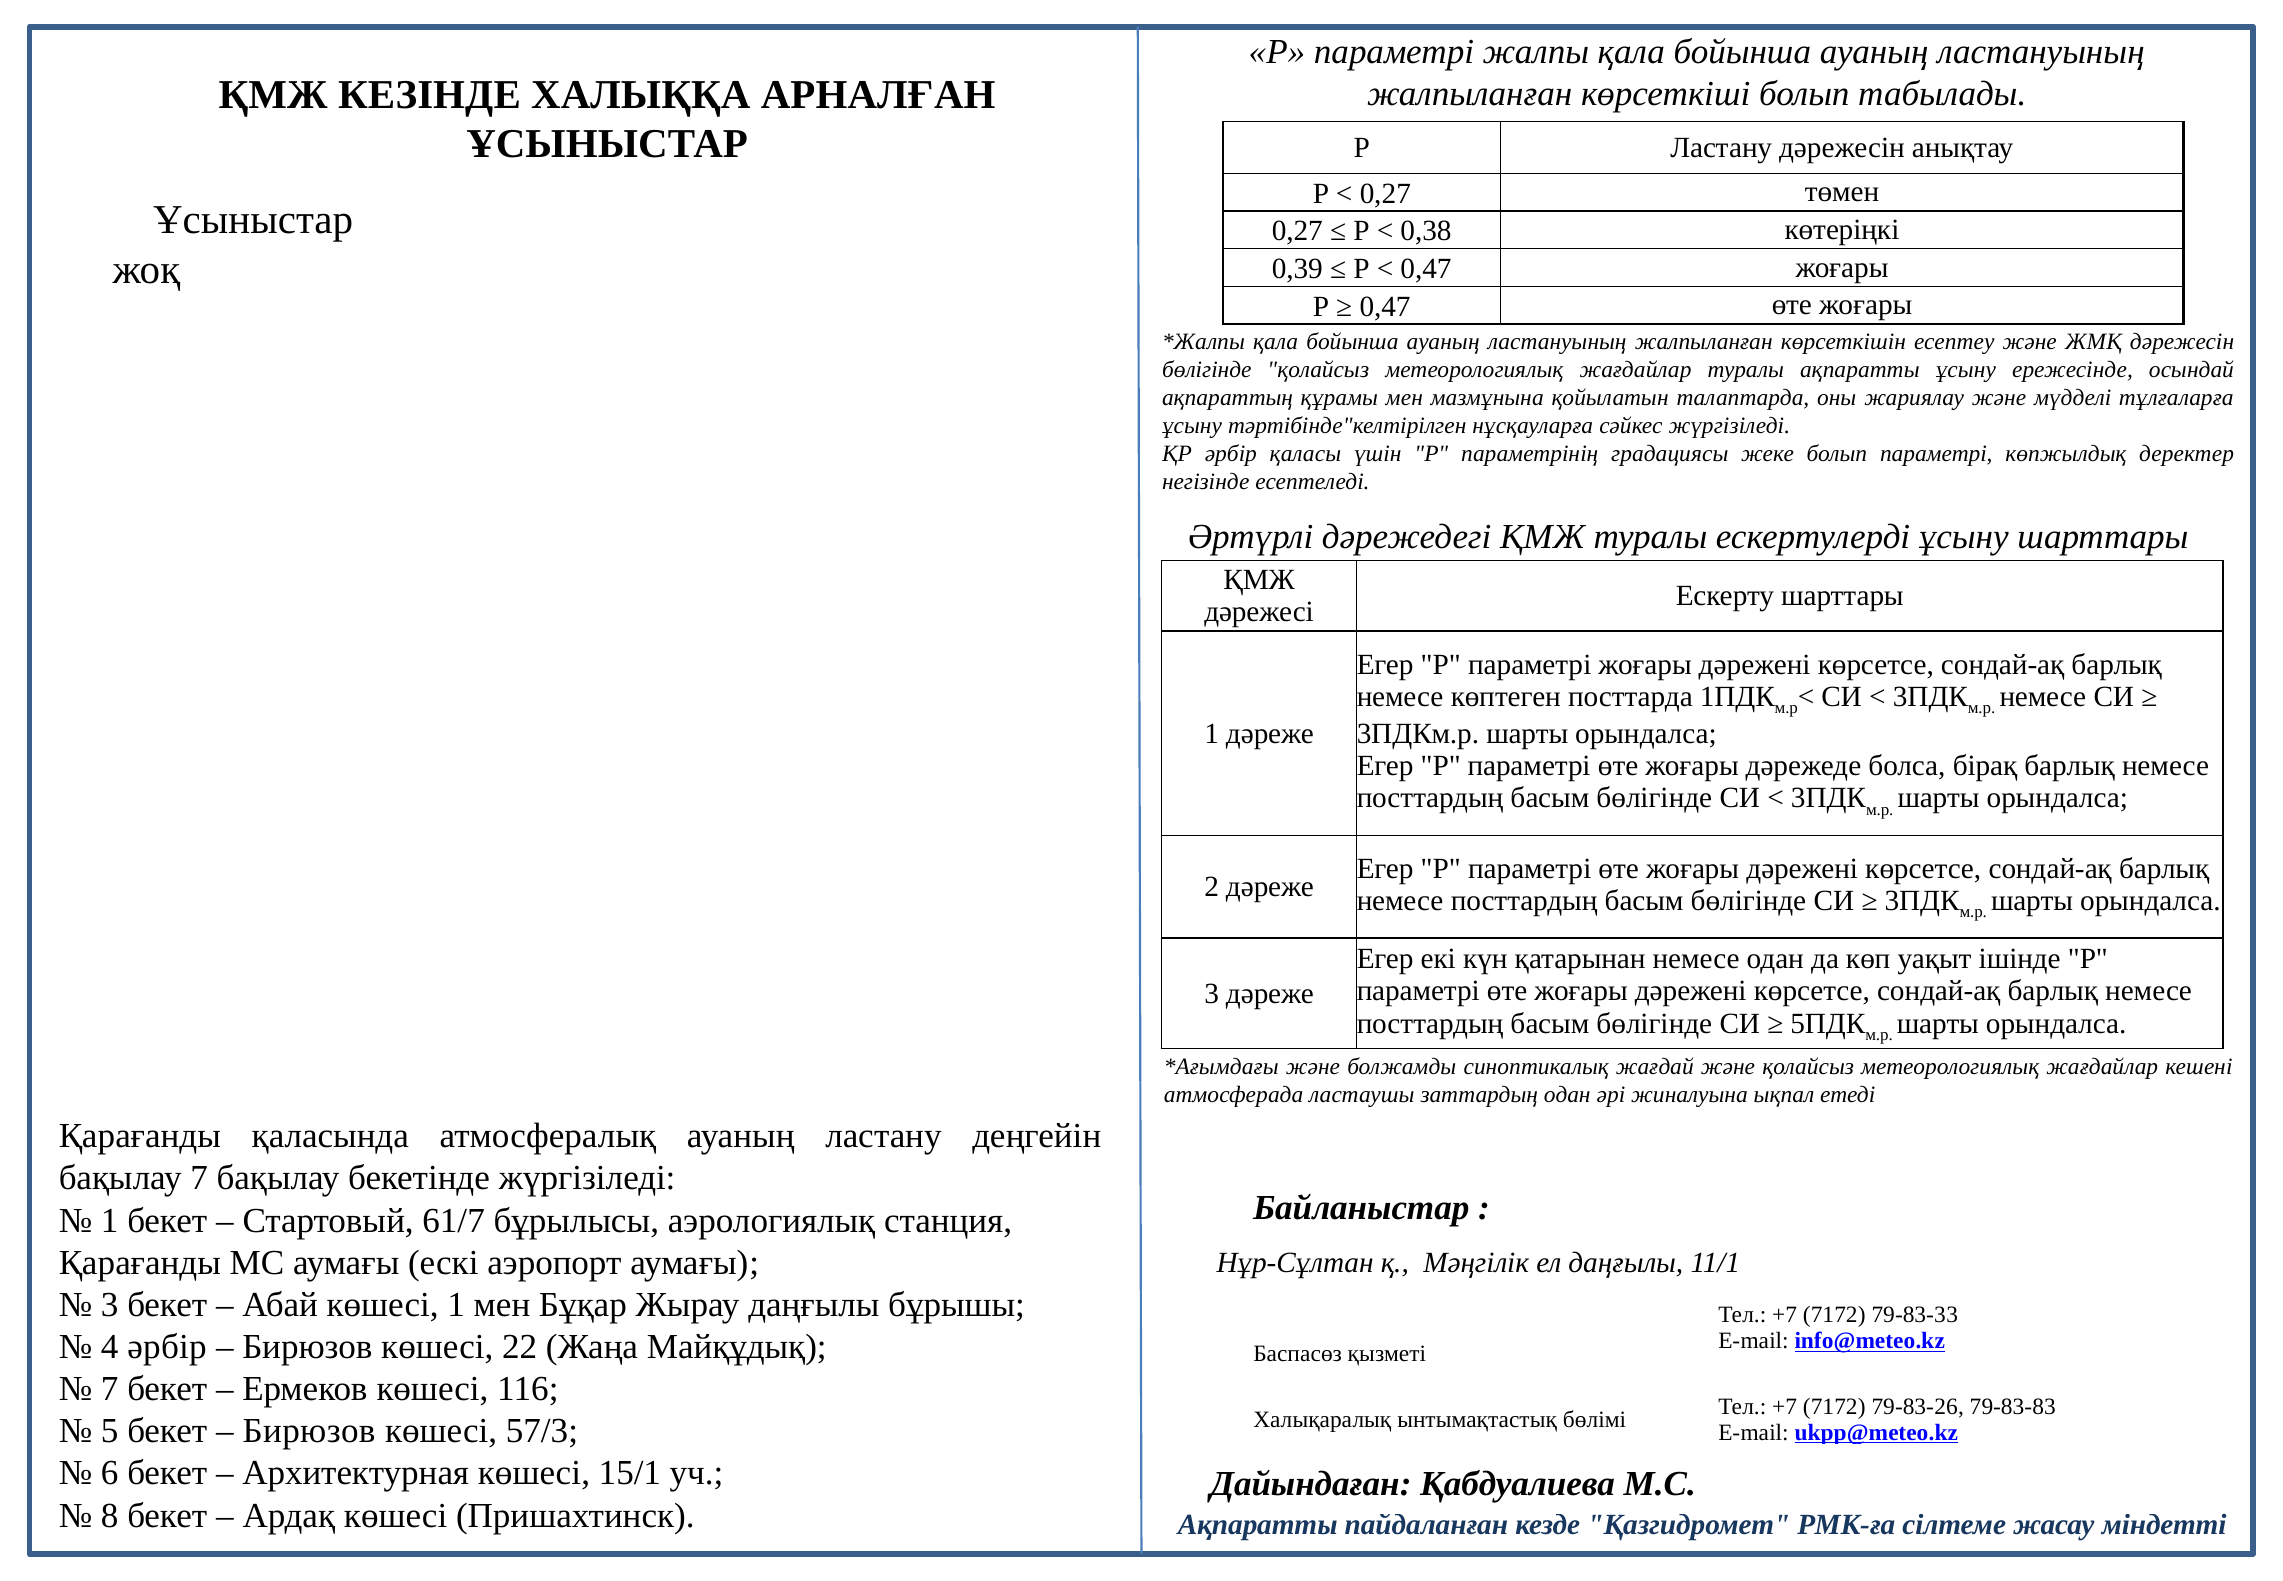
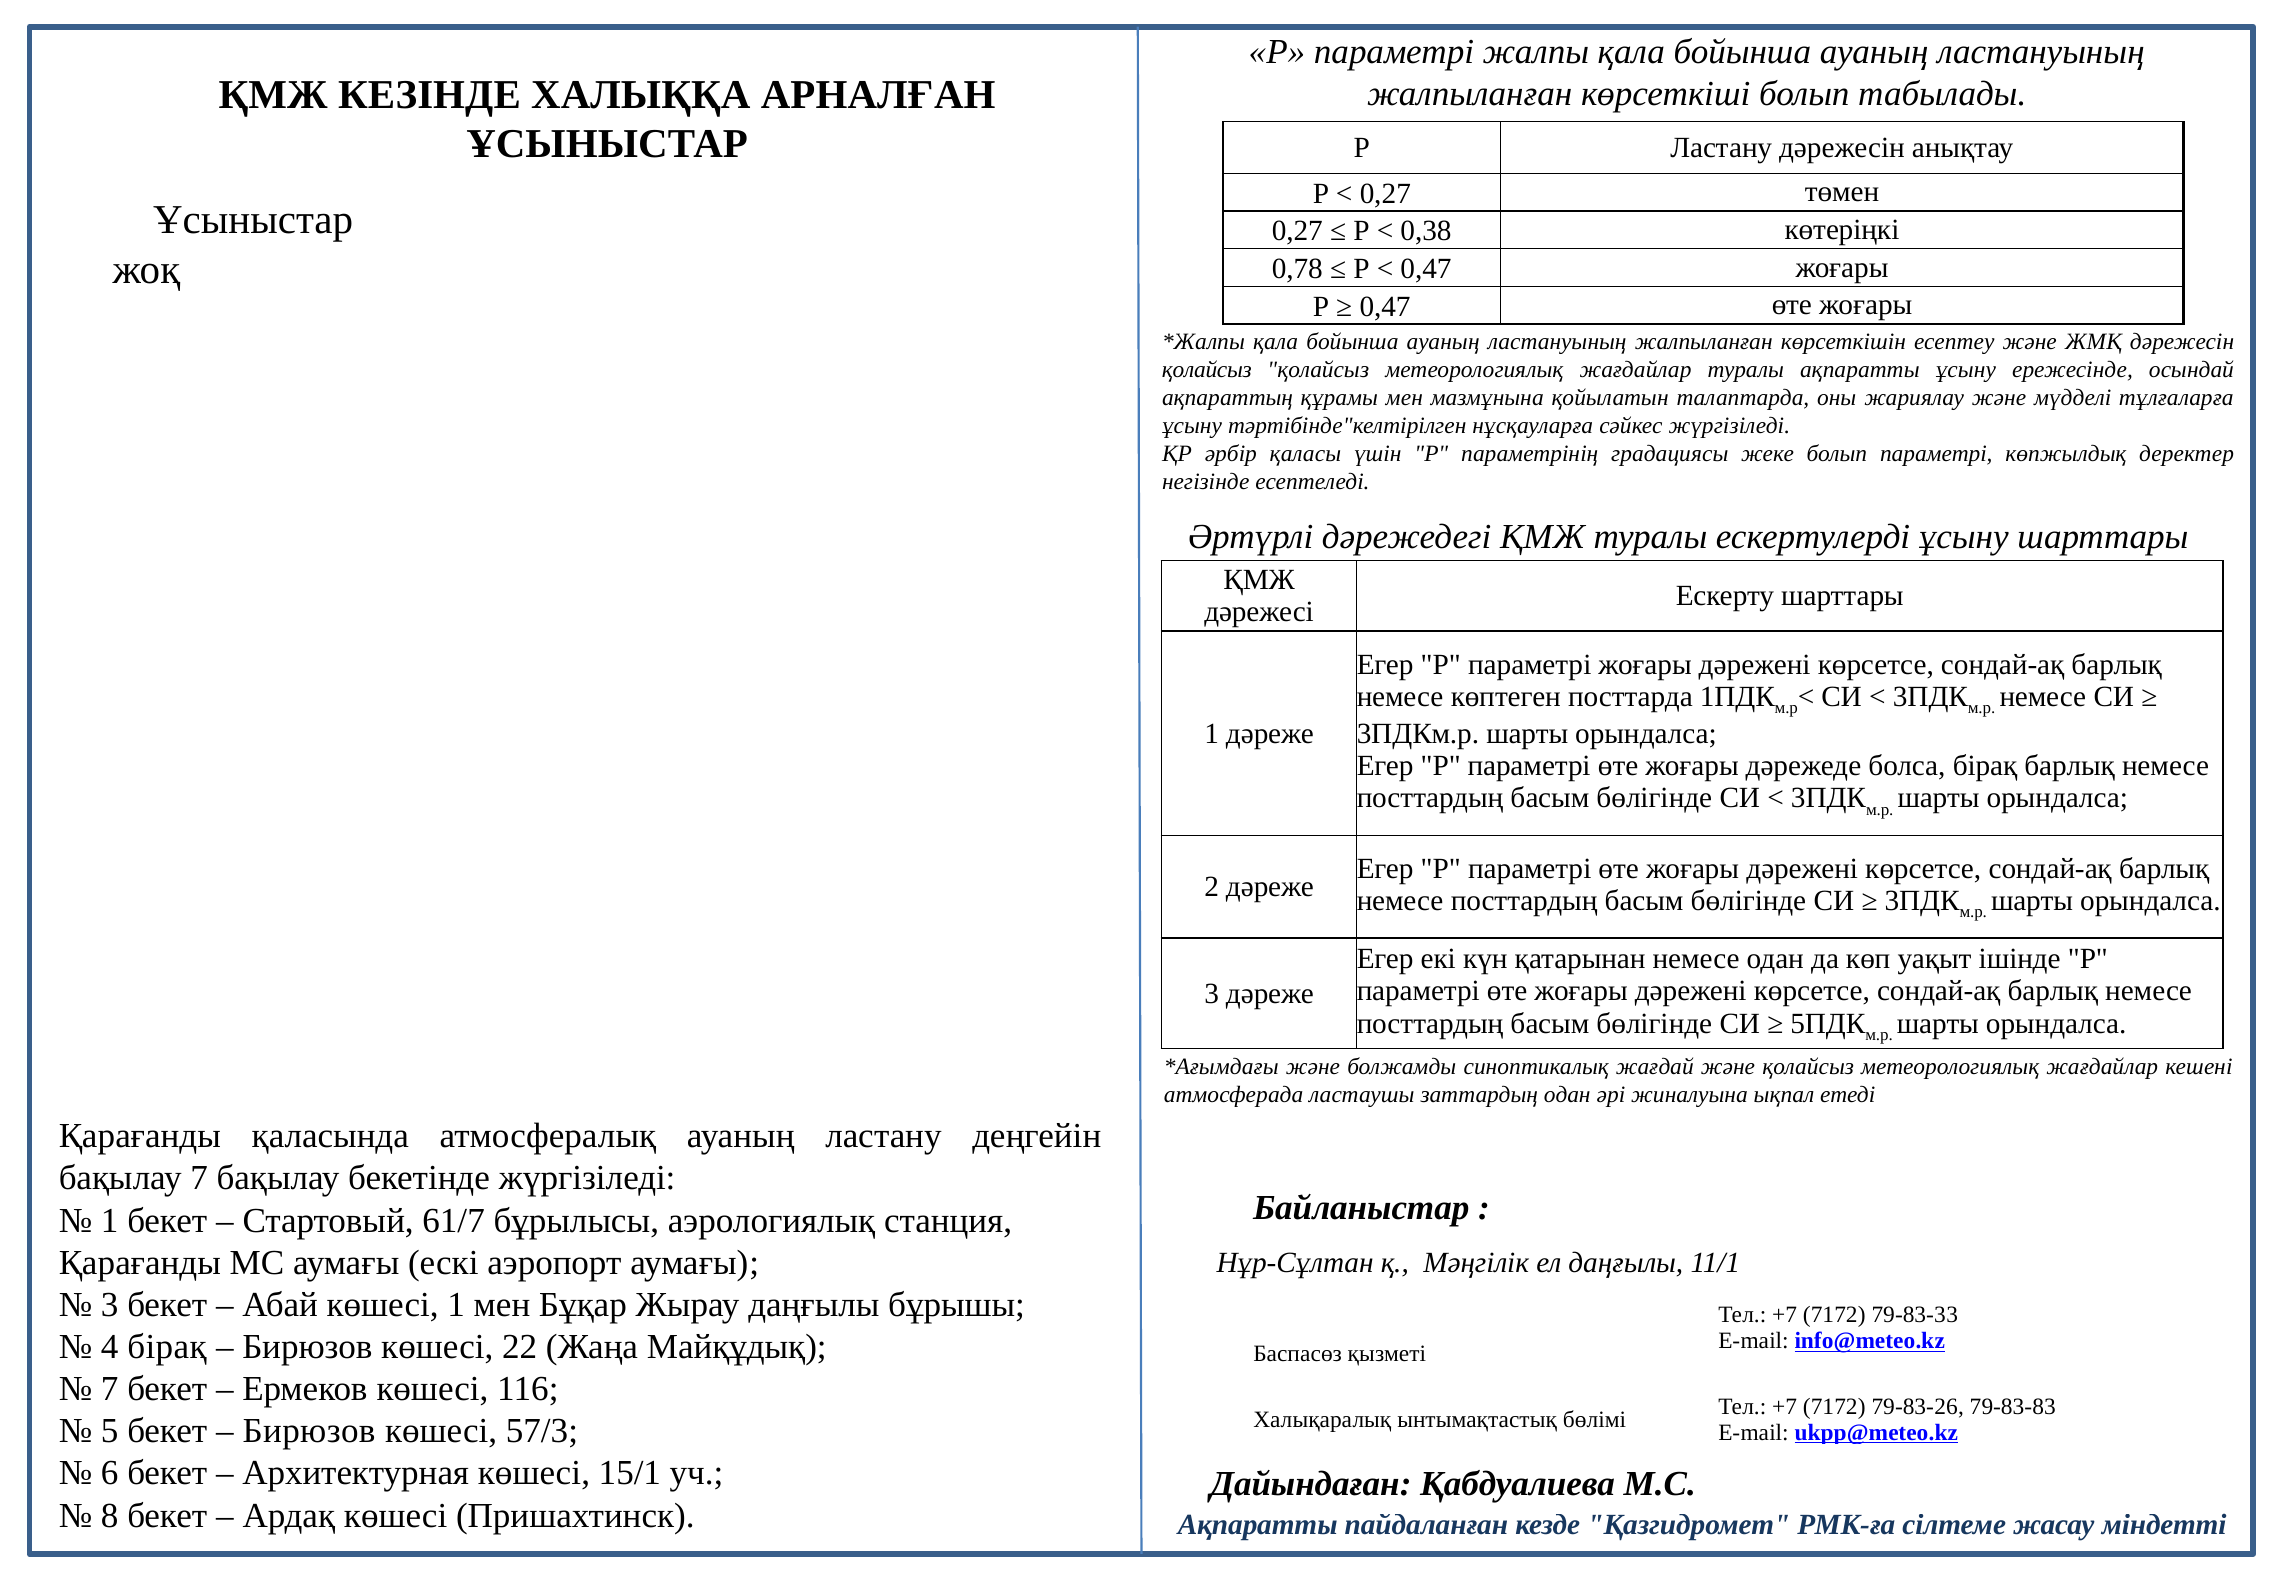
0,39: 0,39 -> 0,78
бөлігінде at (1207, 369): бөлігінде -> қолайсыз
4 әрбір: әрбір -> бірақ
